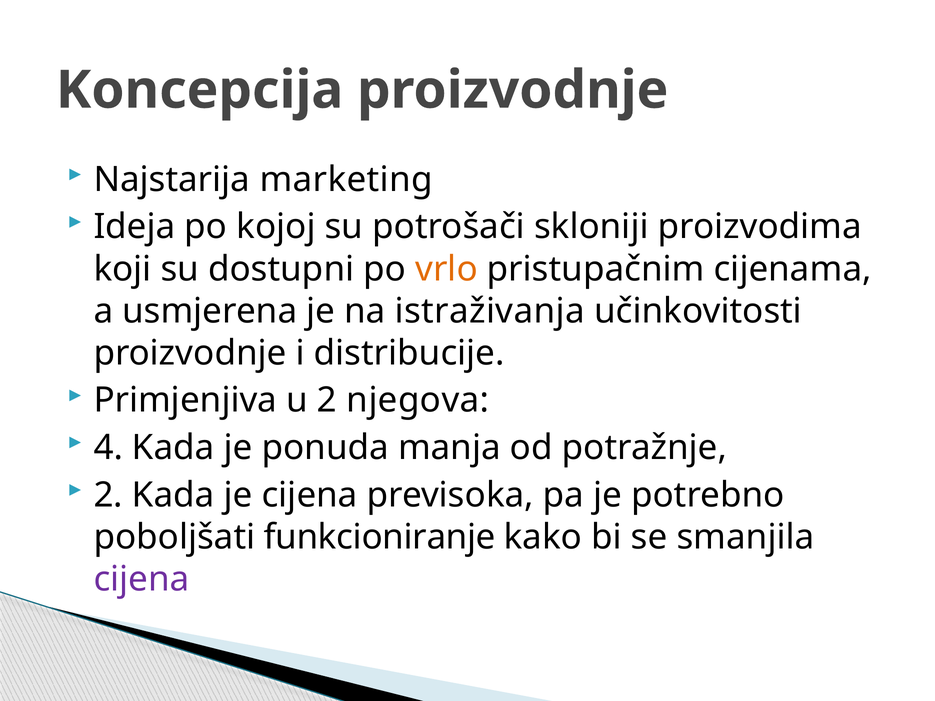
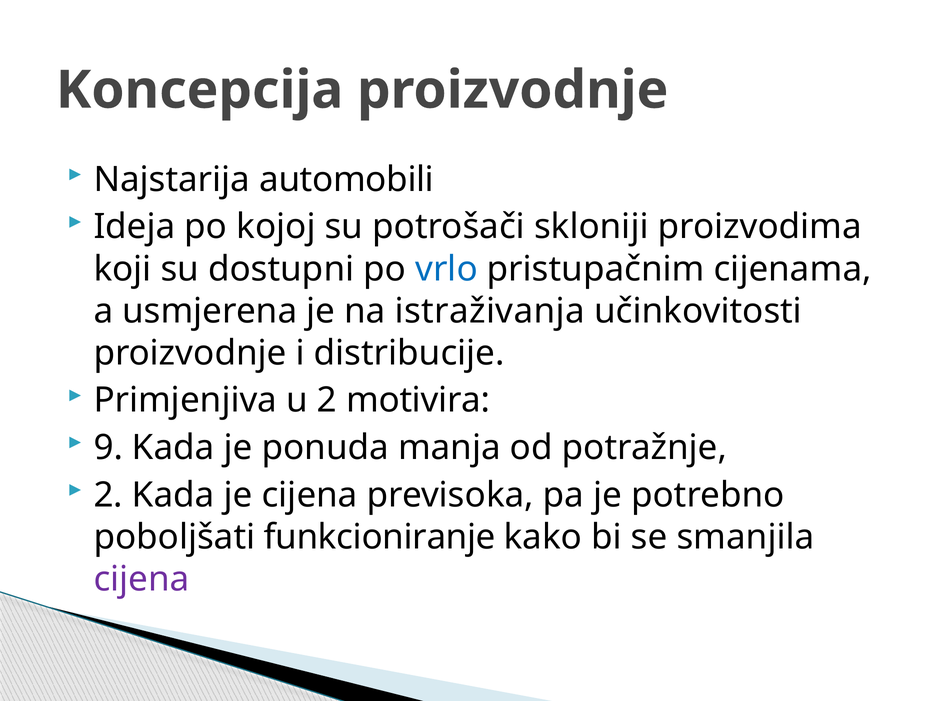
marketing: marketing -> automobili
vrlo colour: orange -> blue
njegova: njegova -> motivira
4: 4 -> 9
